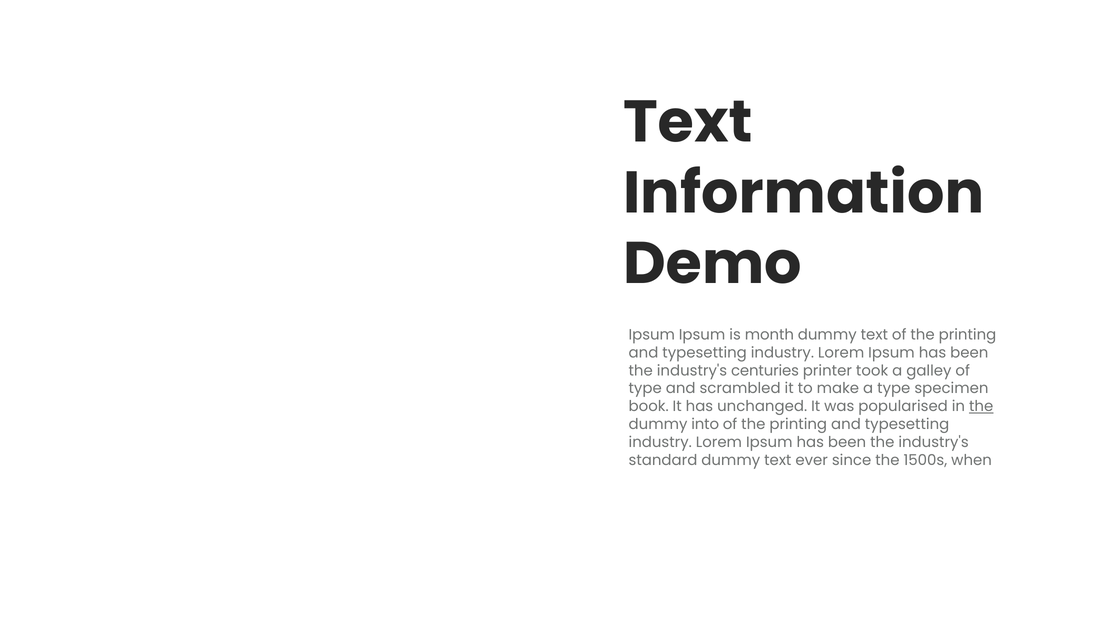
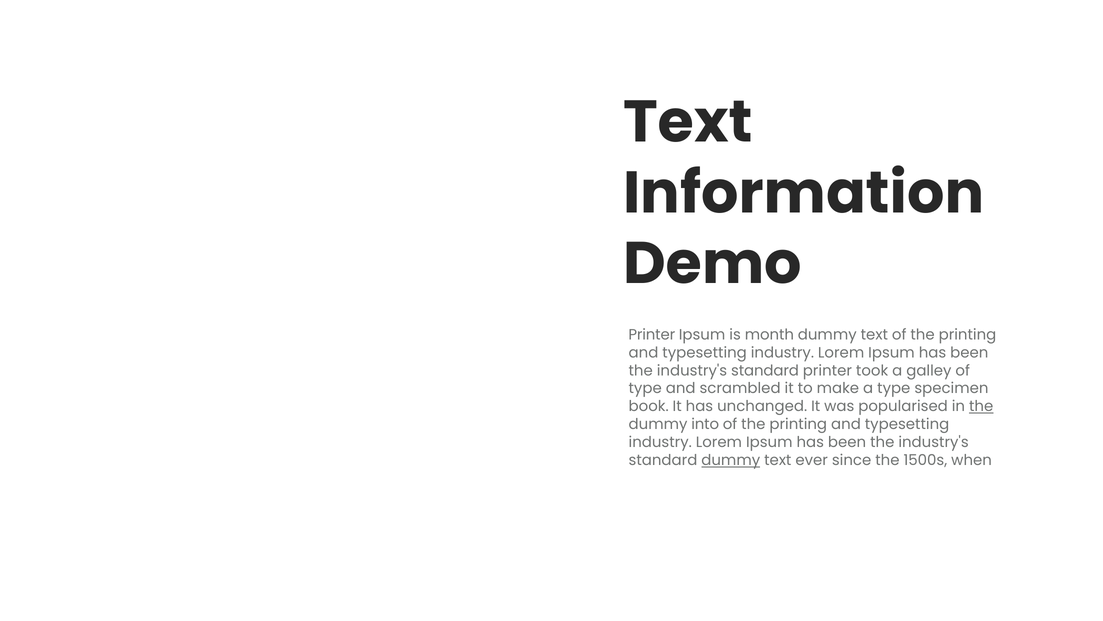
Ipsum at (652, 334): Ipsum -> Printer
centuries at (765, 370): centuries -> standard
dummy at (731, 460) underline: none -> present
